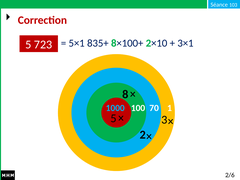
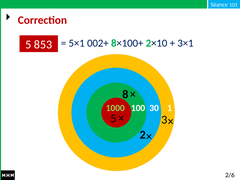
723: 723 -> 853
835+: 835+ -> 002+
1000 colour: light blue -> light green
70: 70 -> 30
